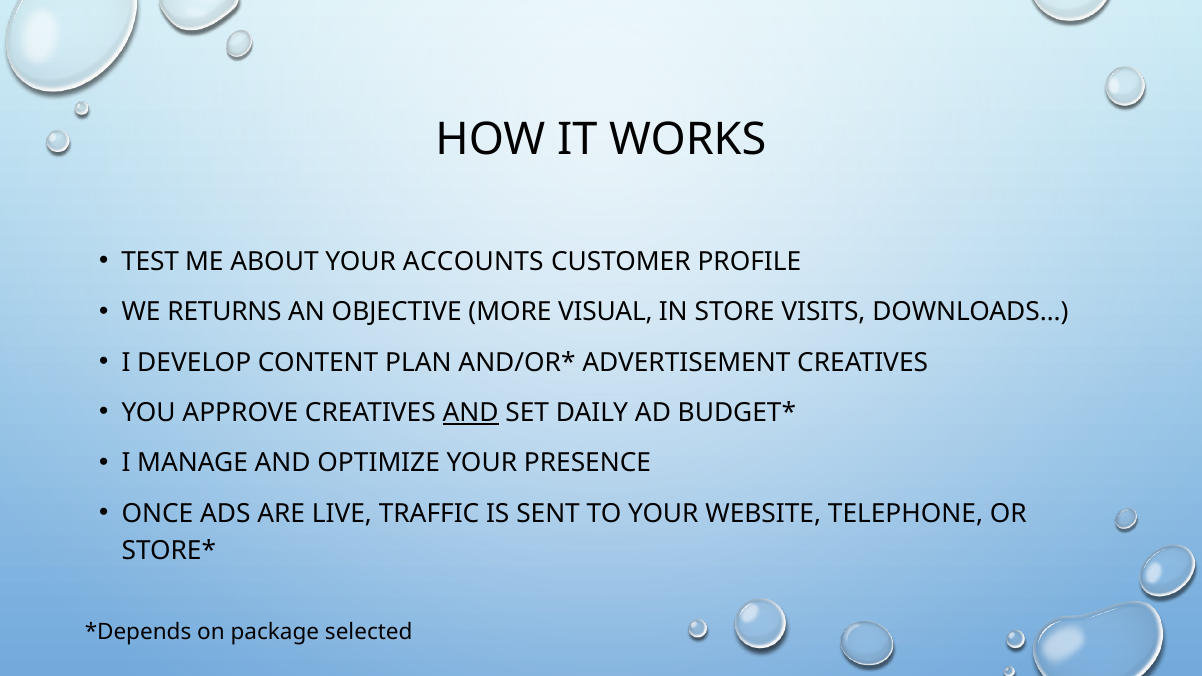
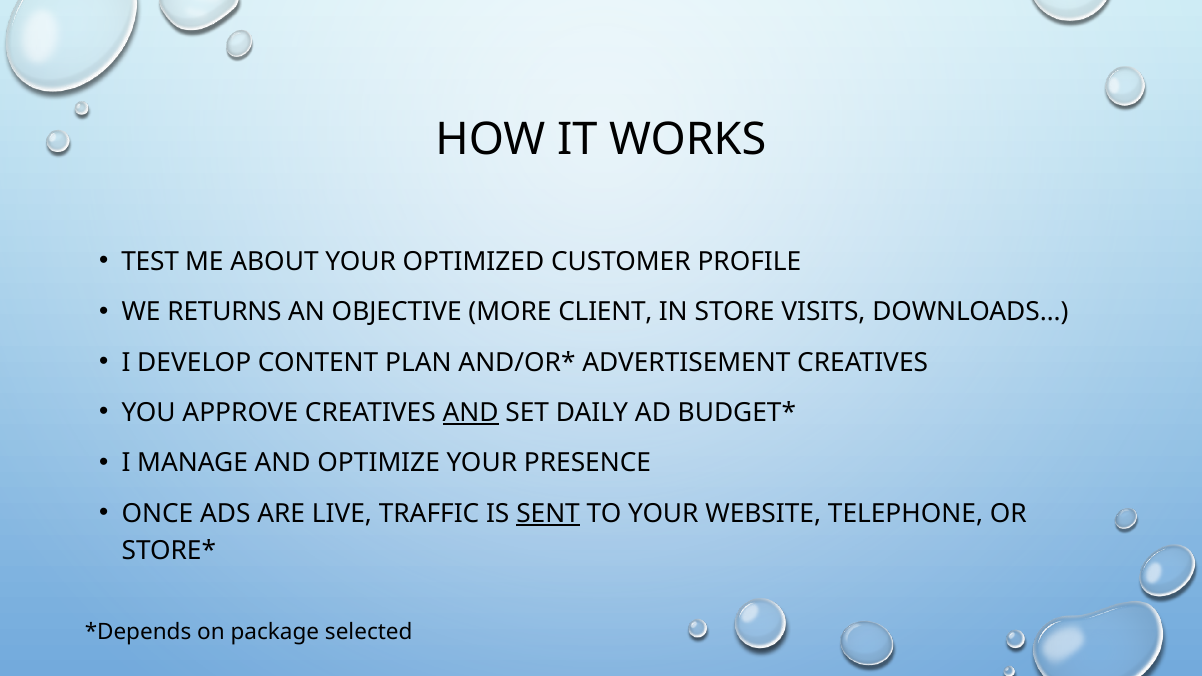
ACCOUNTS: ACCOUNTS -> OPTIMIZED
VISUAL: VISUAL -> CLIENT
SENT underline: none -> present
